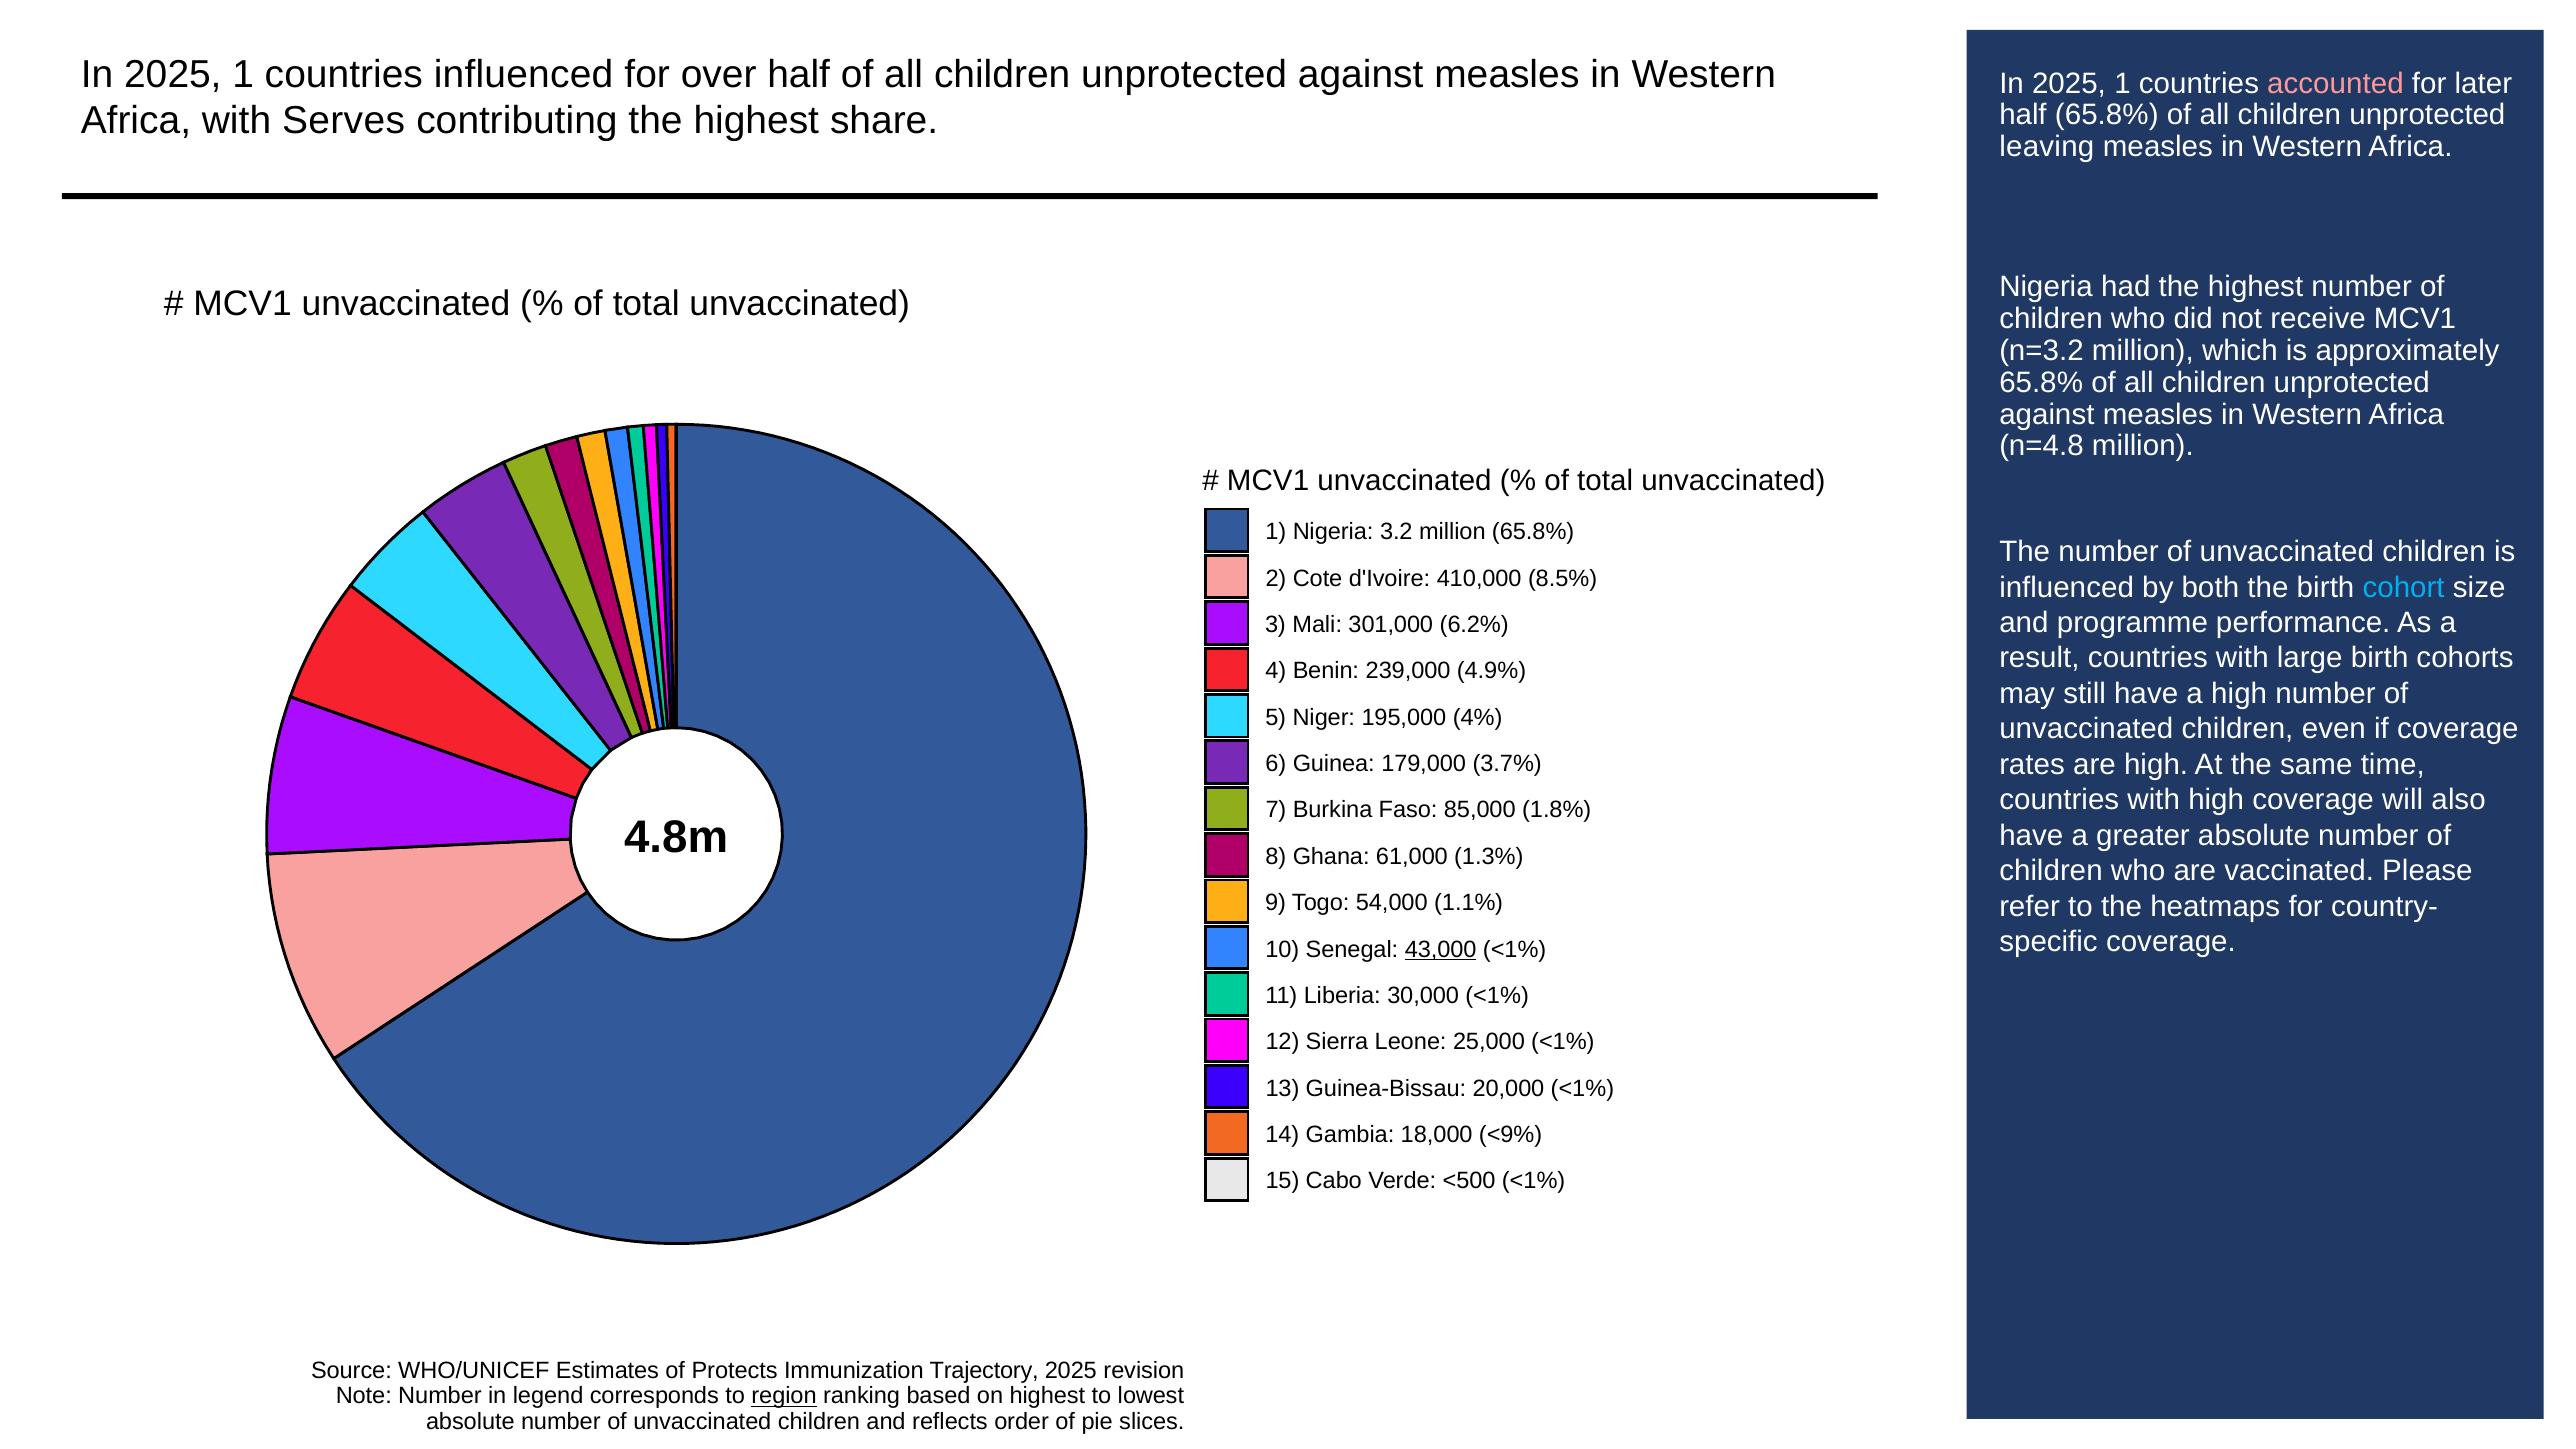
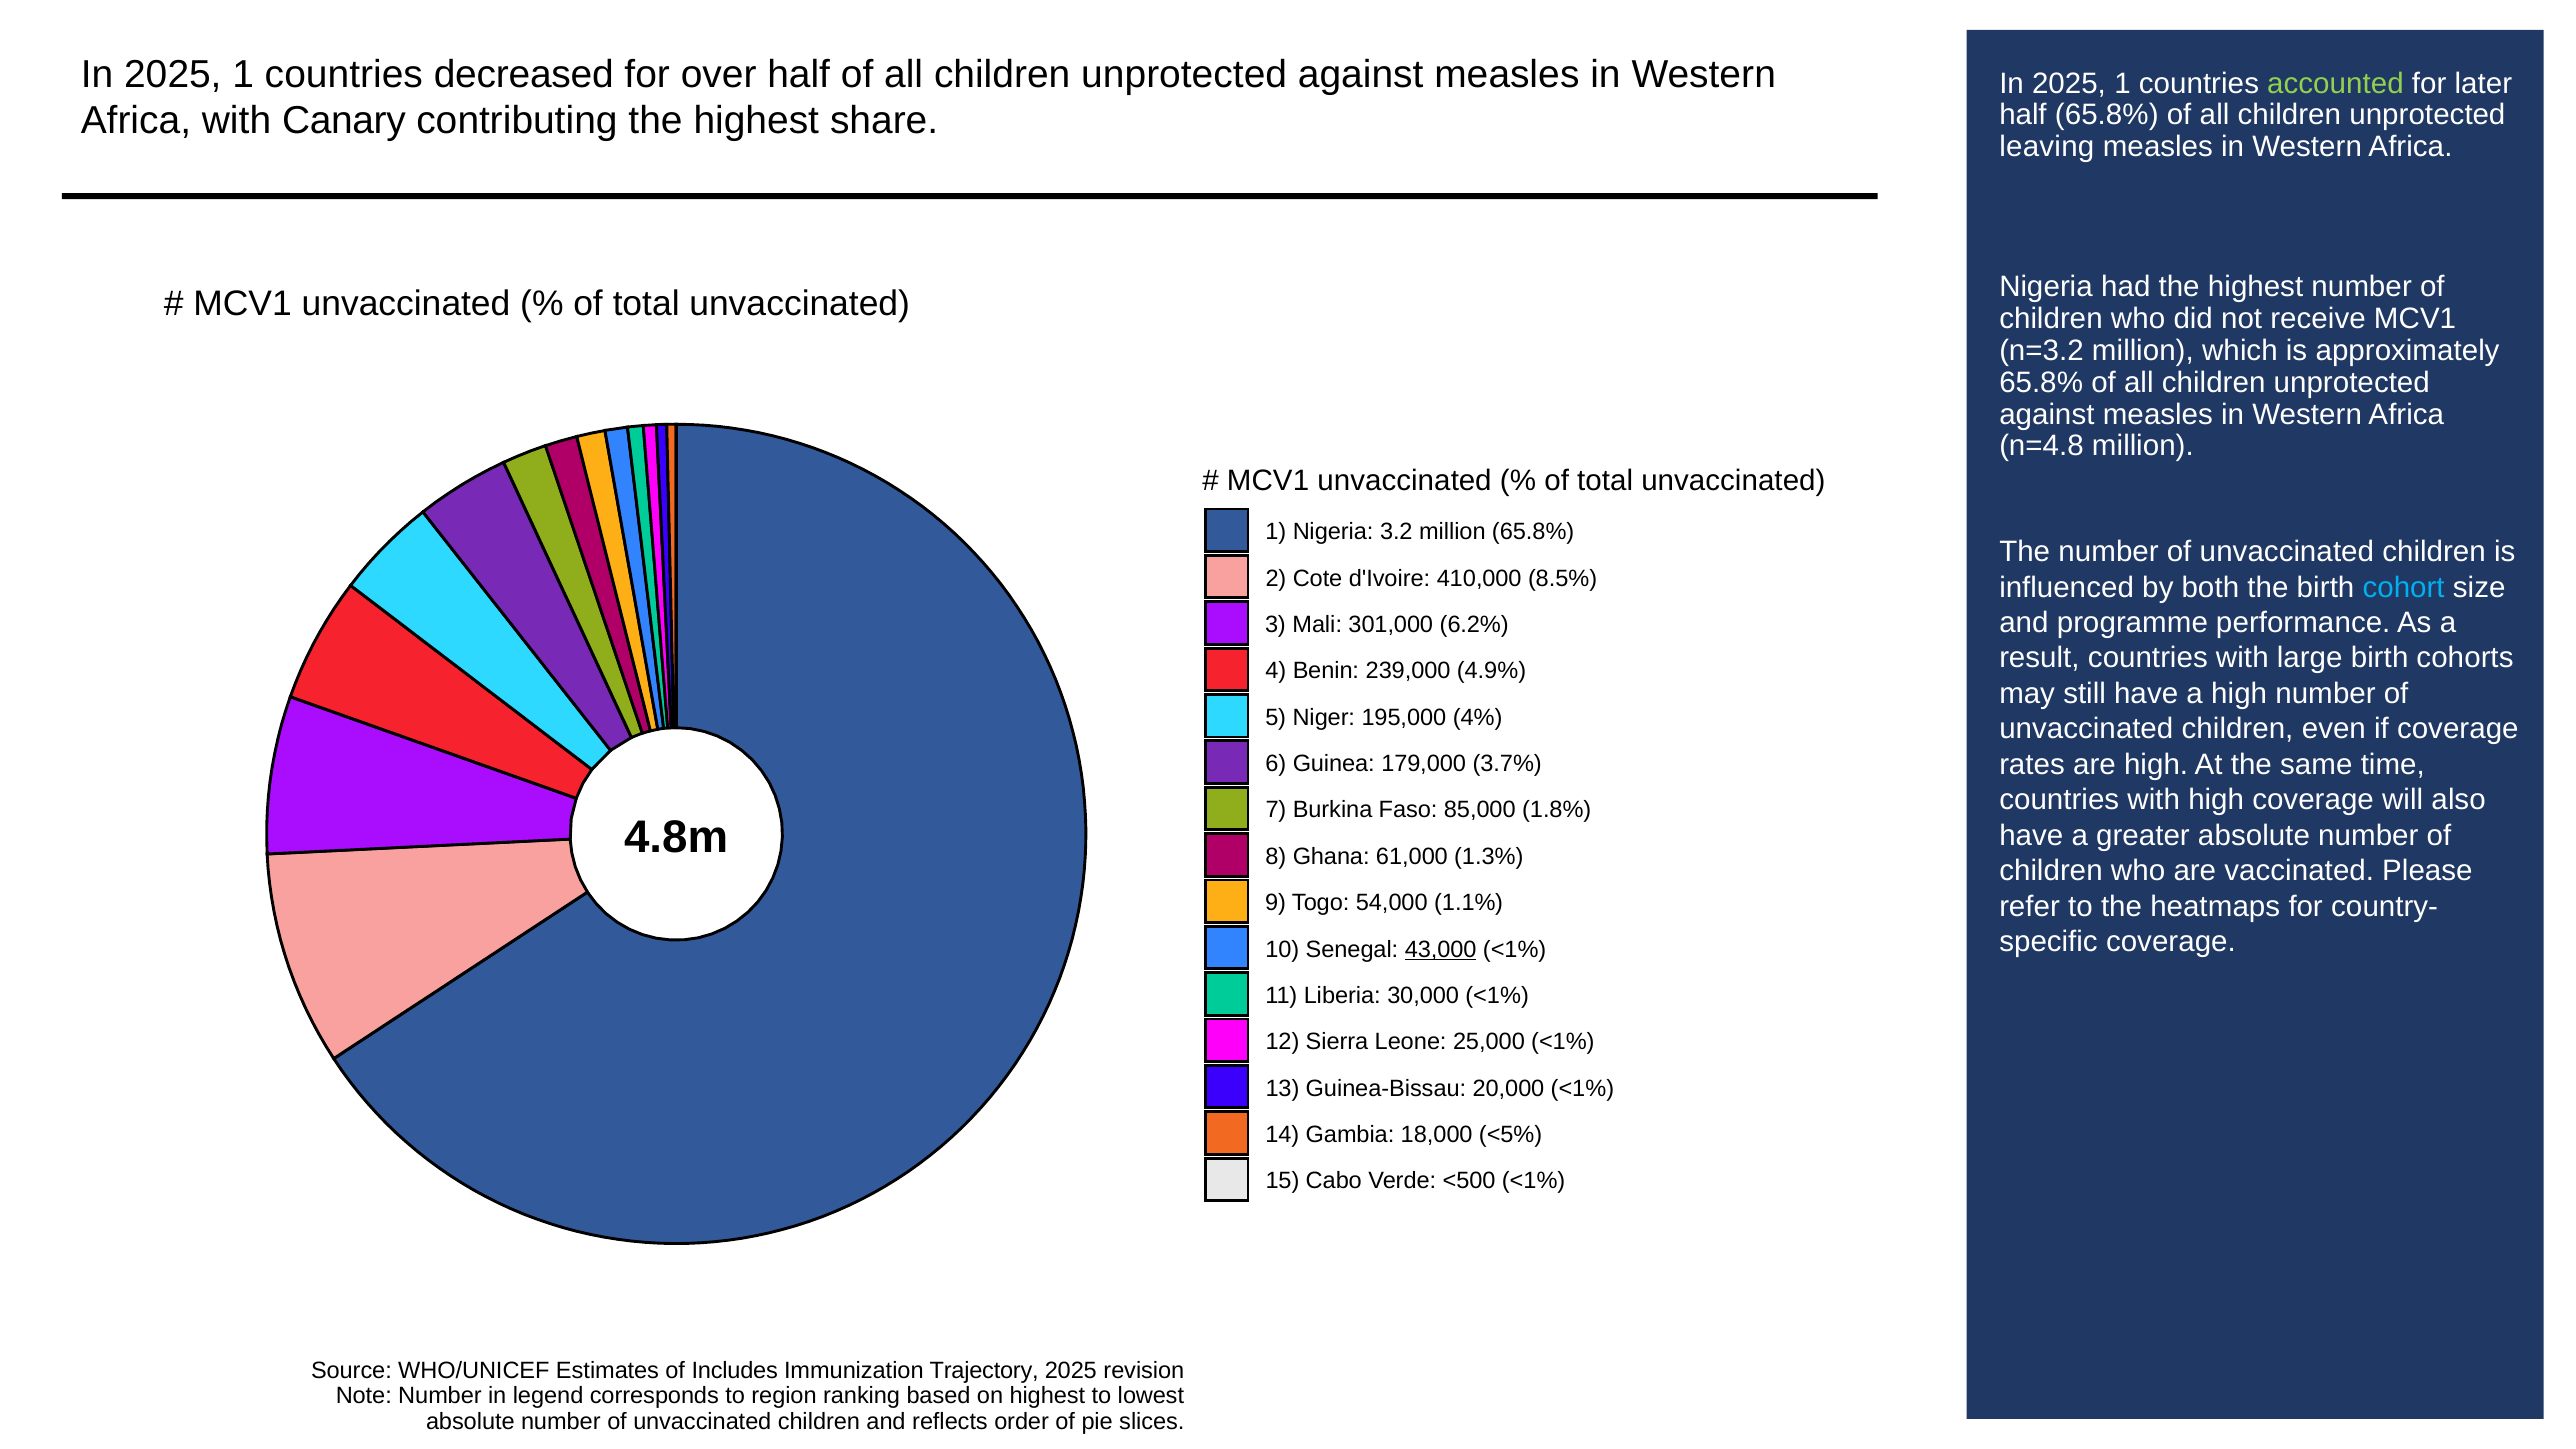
countries influenced: influenced -> decreased
accounted colour: pink -> light green
Serves: Serves -> Canary
<9%: <9% -> <5%
Protects: Protects -> Includes
region underline: present -> none
